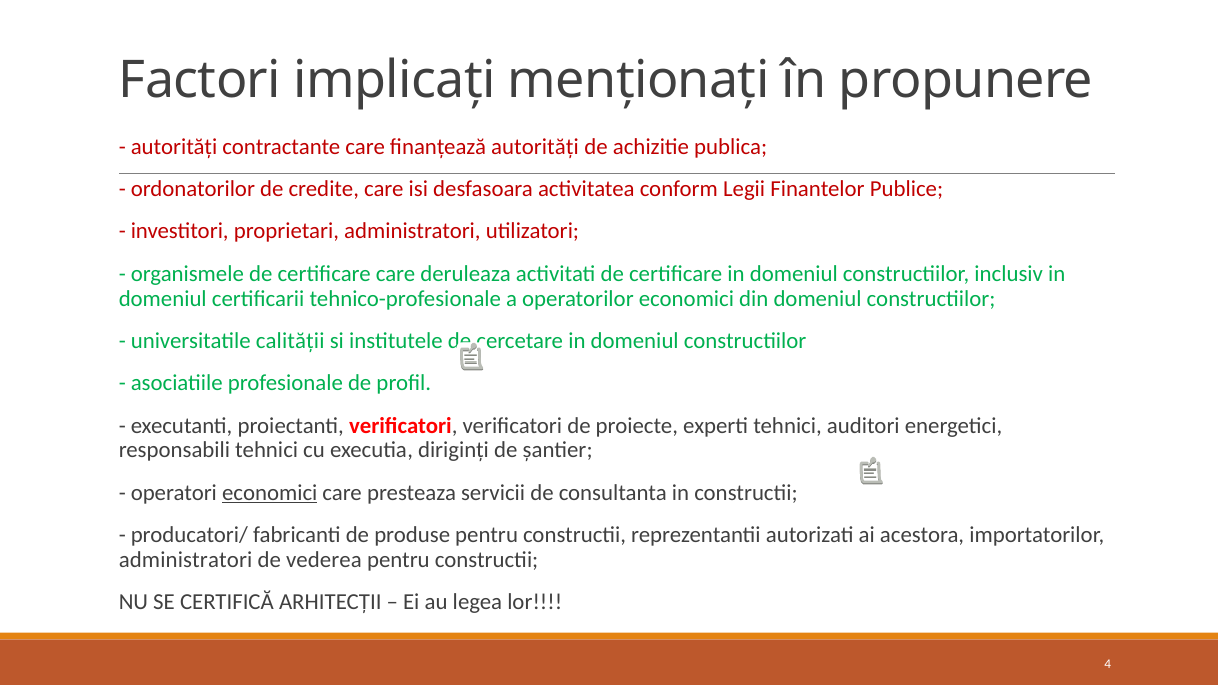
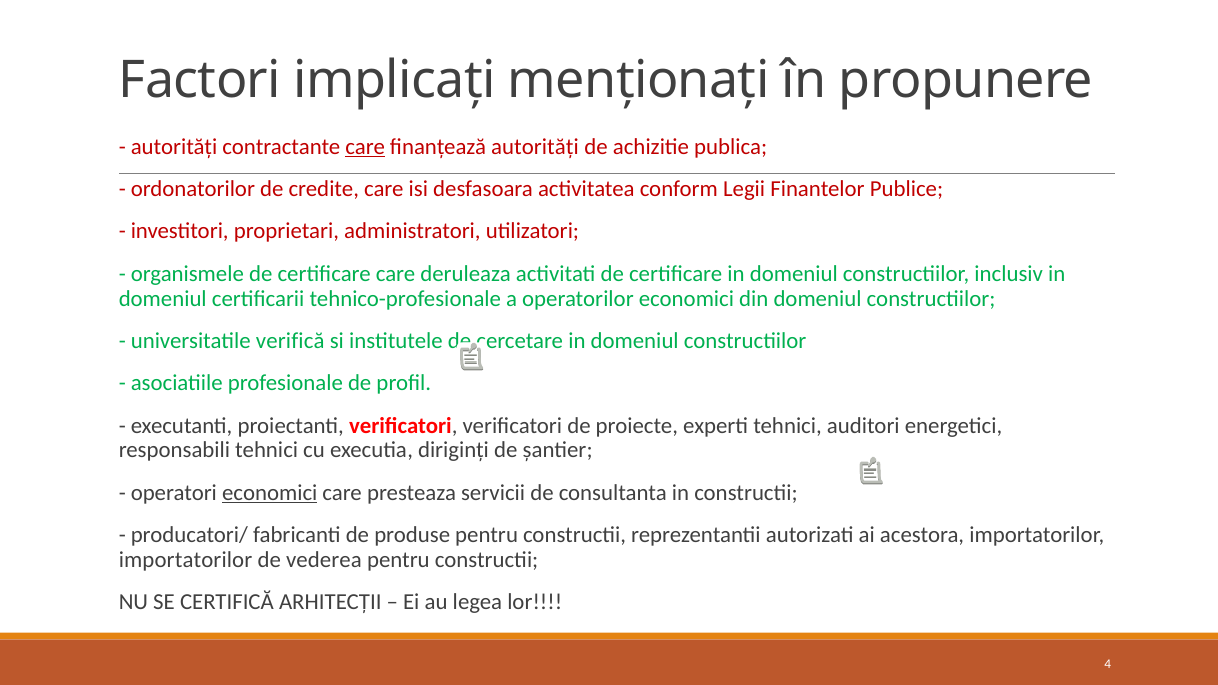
care at (365, 147) underline: none -> present
calității: calității -> verifică
administratori at (186, 560): administratori -> importatorilor
